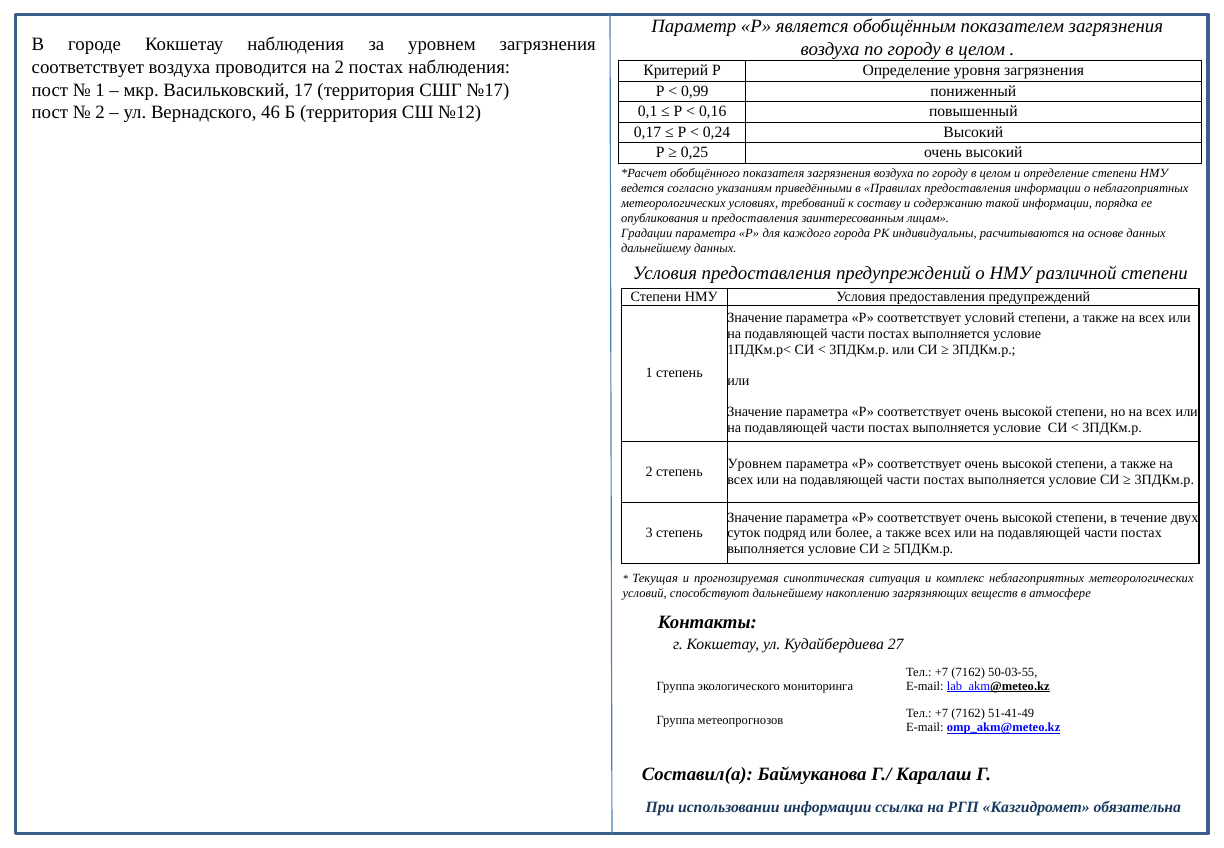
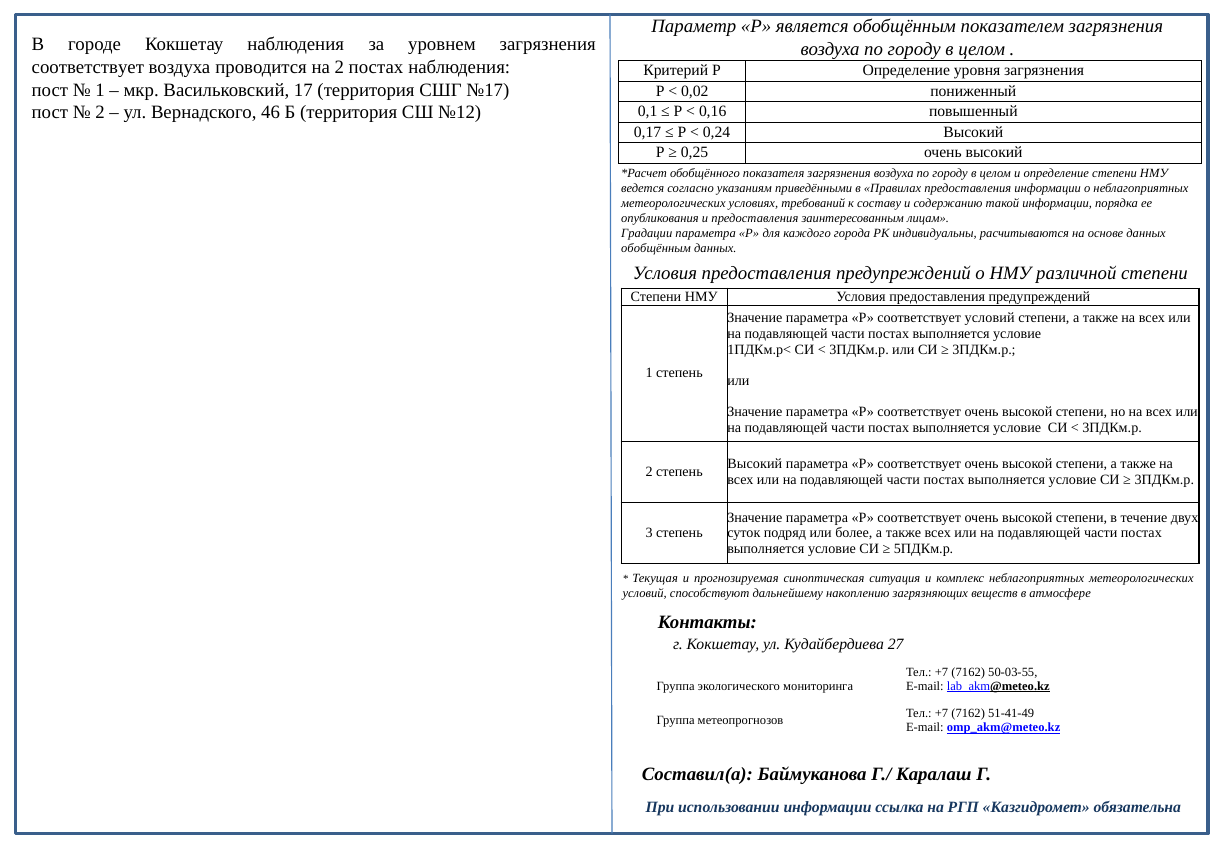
0,99: 0,99 -> 0,02
дальнейшему at (656, 248): дальнейшему -> обобщённым
Уровнем at (755, 464): Уровнем -> Высокий
